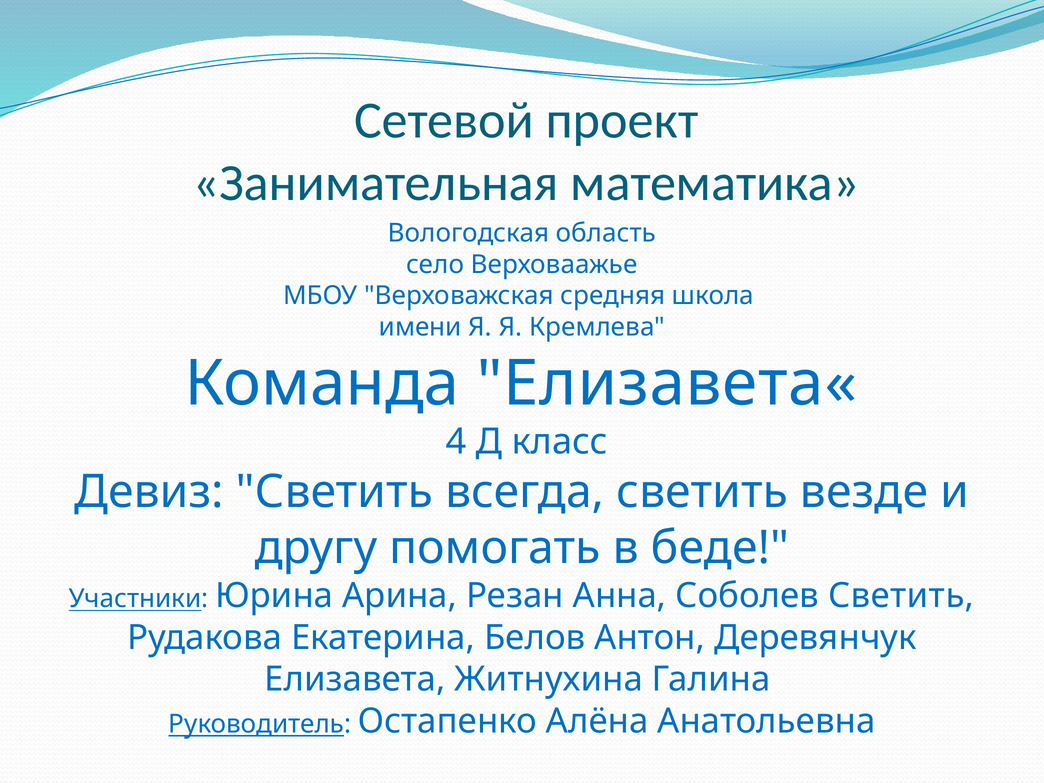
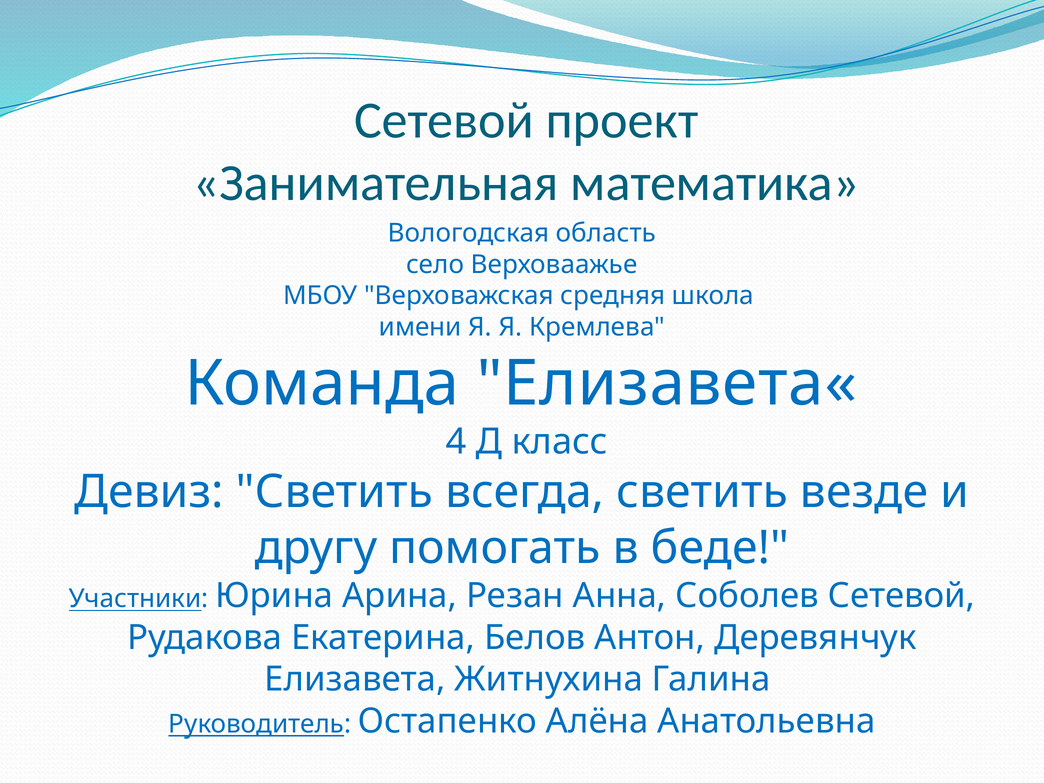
Соболев Светить: Светить -> Сетевой
